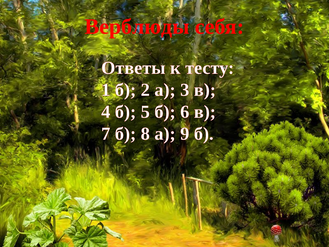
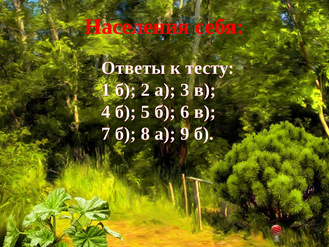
Верблюды: Верблюды -> Населения
